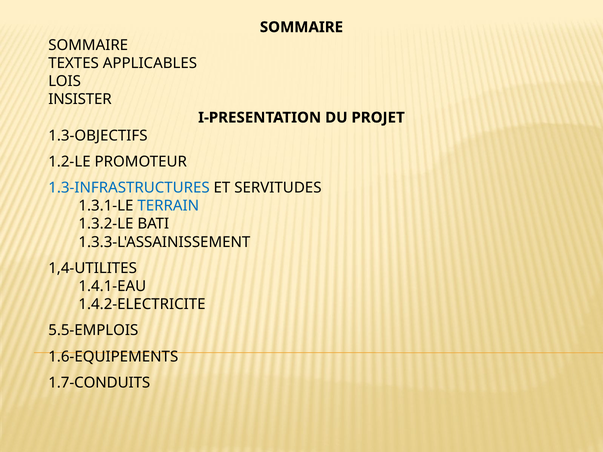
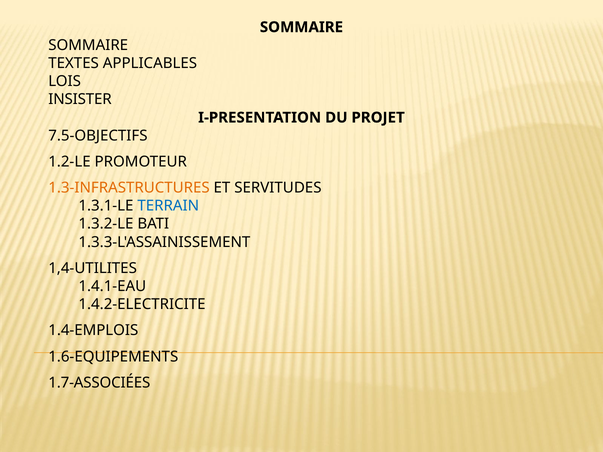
1.3-OBJECTIFS: 1.3-OBJECTIFS -> 7.5-OBJECTIFS
1.3-INFRASTRUCTURES colour: blue -> orange
5.5-EMPLOIS: 5.5-EMPLOIS -> 1.4-EMPLOIS
1.7-CONDUITS: 1.7-CONDUITS -> 1.7-ASSOCIÉES
